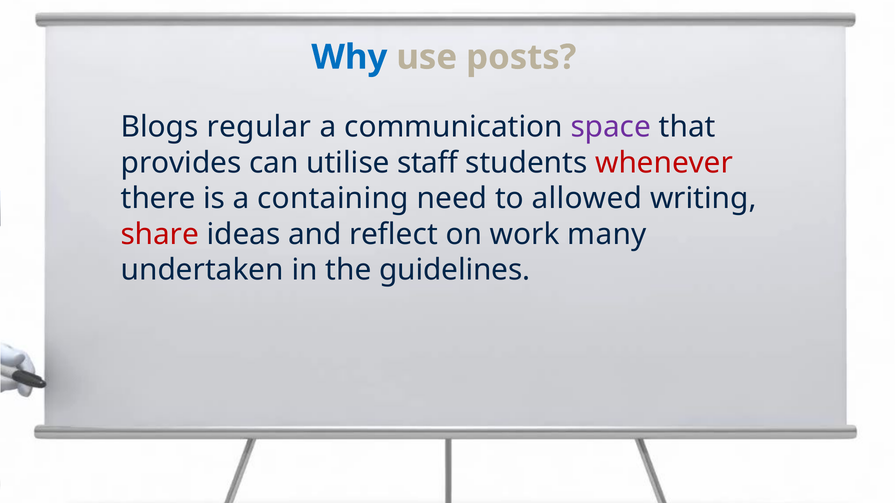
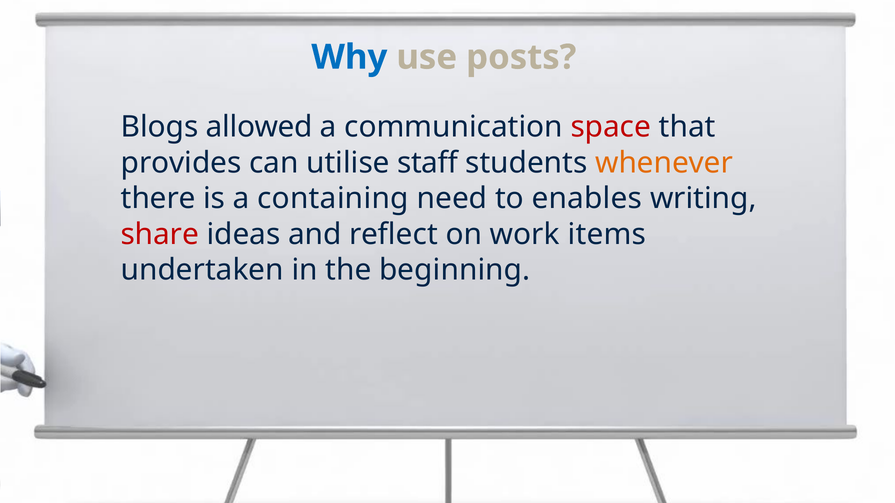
regular: regular -> allowed
space colour: purple -> red
whenever colour: red -> orange
allowed: allowed -> enables
many: many -> items
guidelines: guidelines -> beginning
